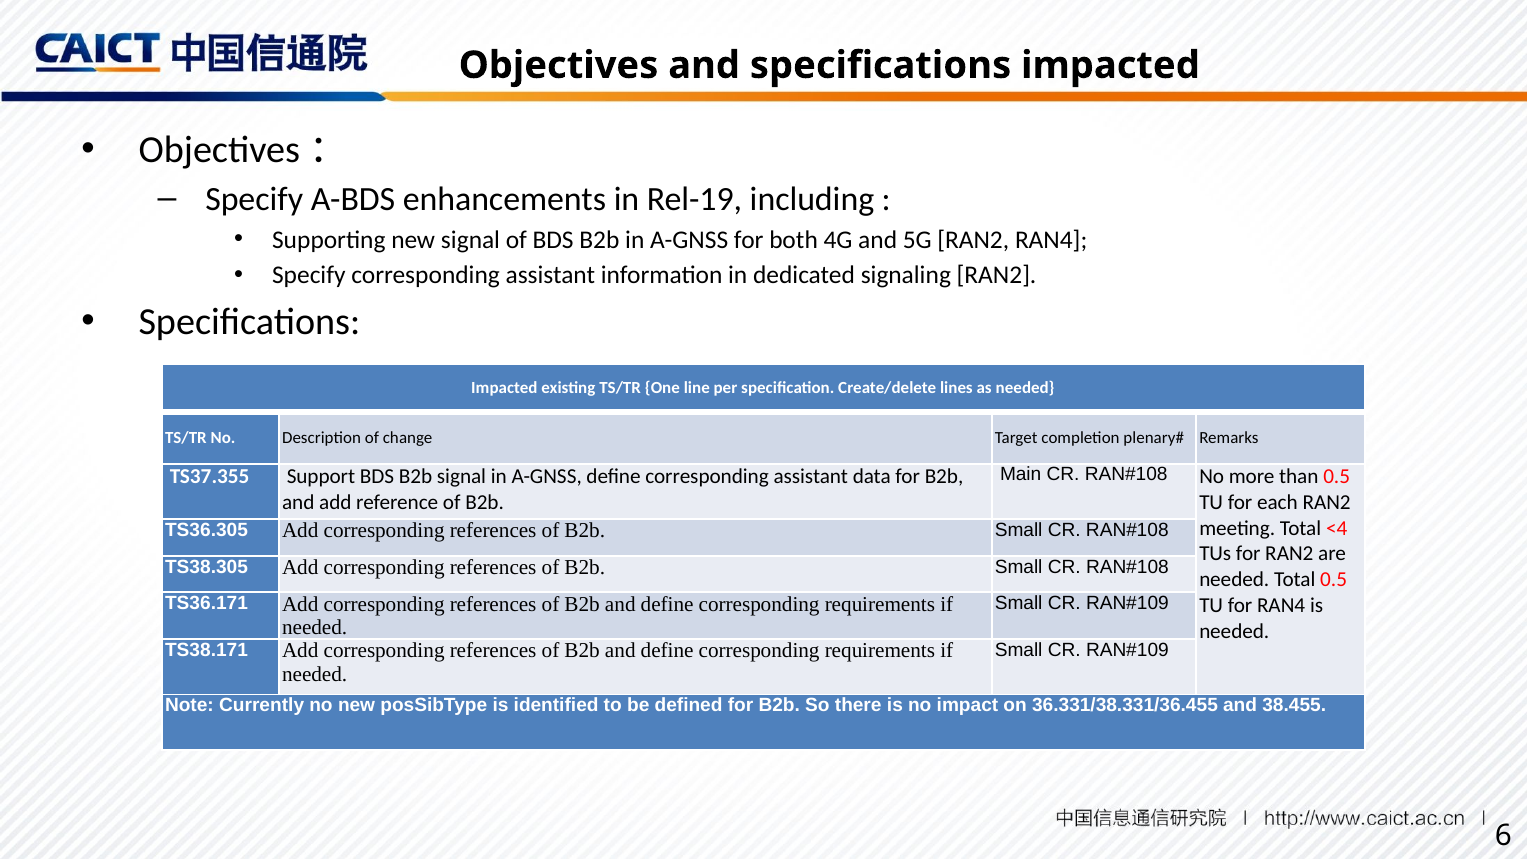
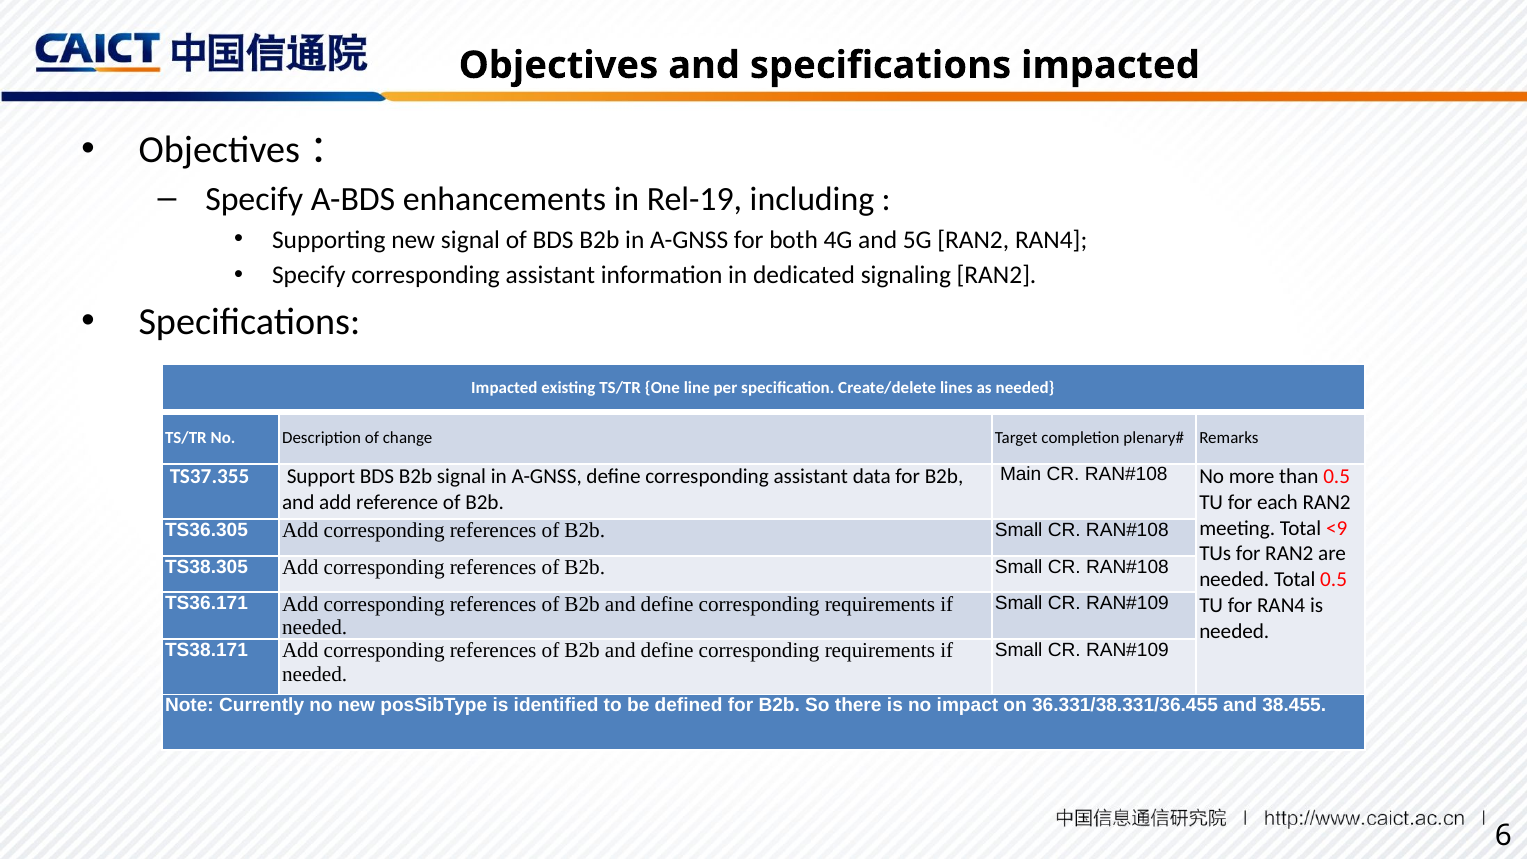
<4: <4 -> <9
